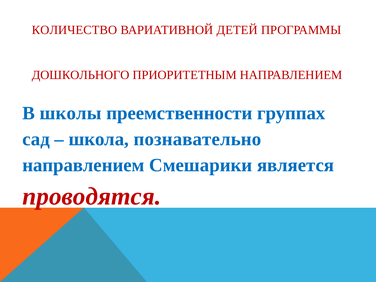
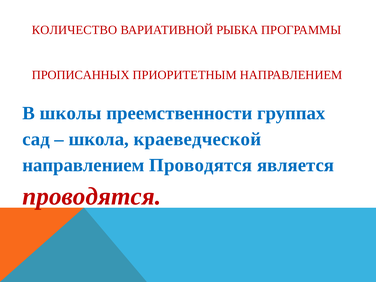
ДЕТЕЙ: ДЕТЕЙ -> РЫБКА
ДОШКОЛЬНОГО: ДОШКОЛЬНОГО -> ПРОПИСАННЫХ
познавательно: познавательно -> краеведческой
направлением Смешарики: Смешарики -> Проводятся
